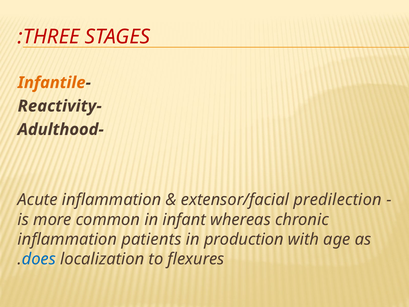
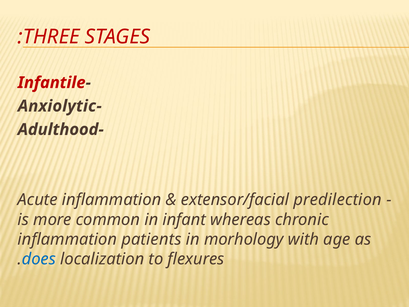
Infantile colour: orange -> red
Reactivity: Reactivity -> Anxiolytic
production: production -> morhology
